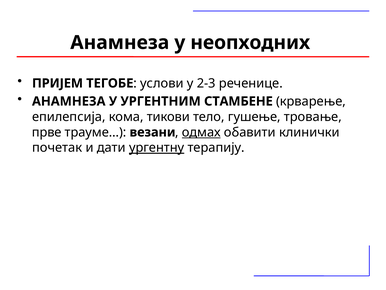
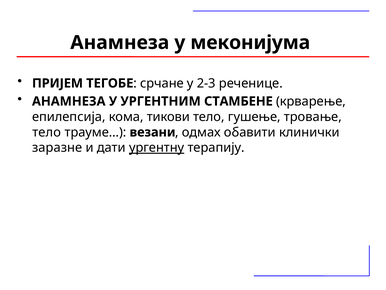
неопходних: неопходних -> меконијума
услови: услови -> срчане
прве at (47, 132): прве -> тело
одмах underline: present -> none
почетак: почетак -> заразне
